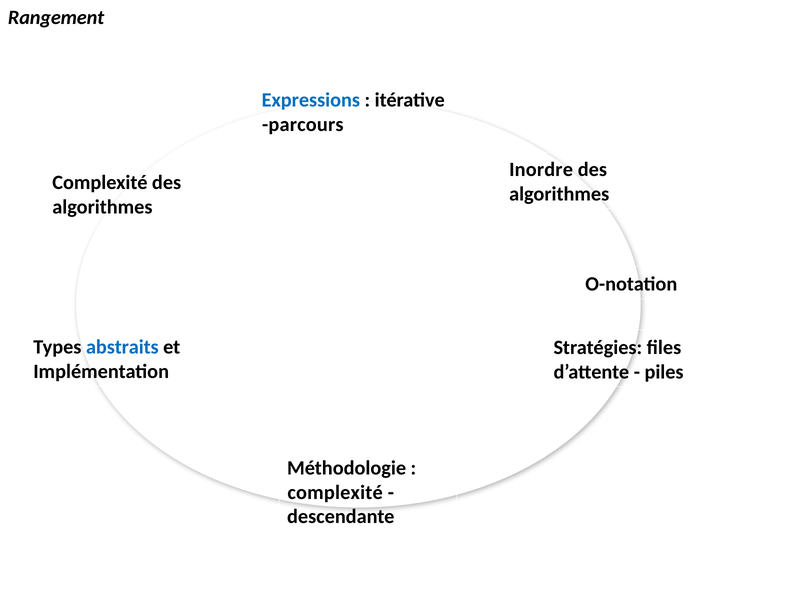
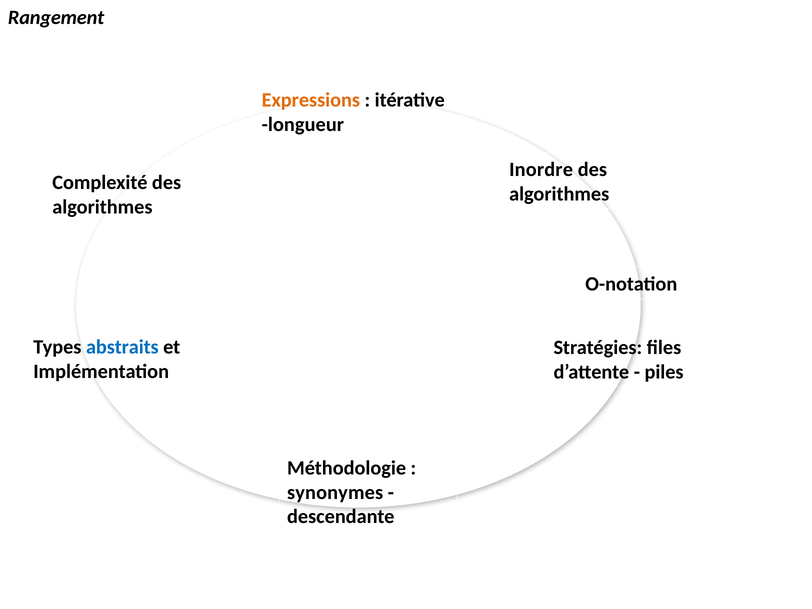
Expressions colour: blue -> orange
parcours: parcours -> longueur
complexité at (335, 492): complexité -> synonymes
